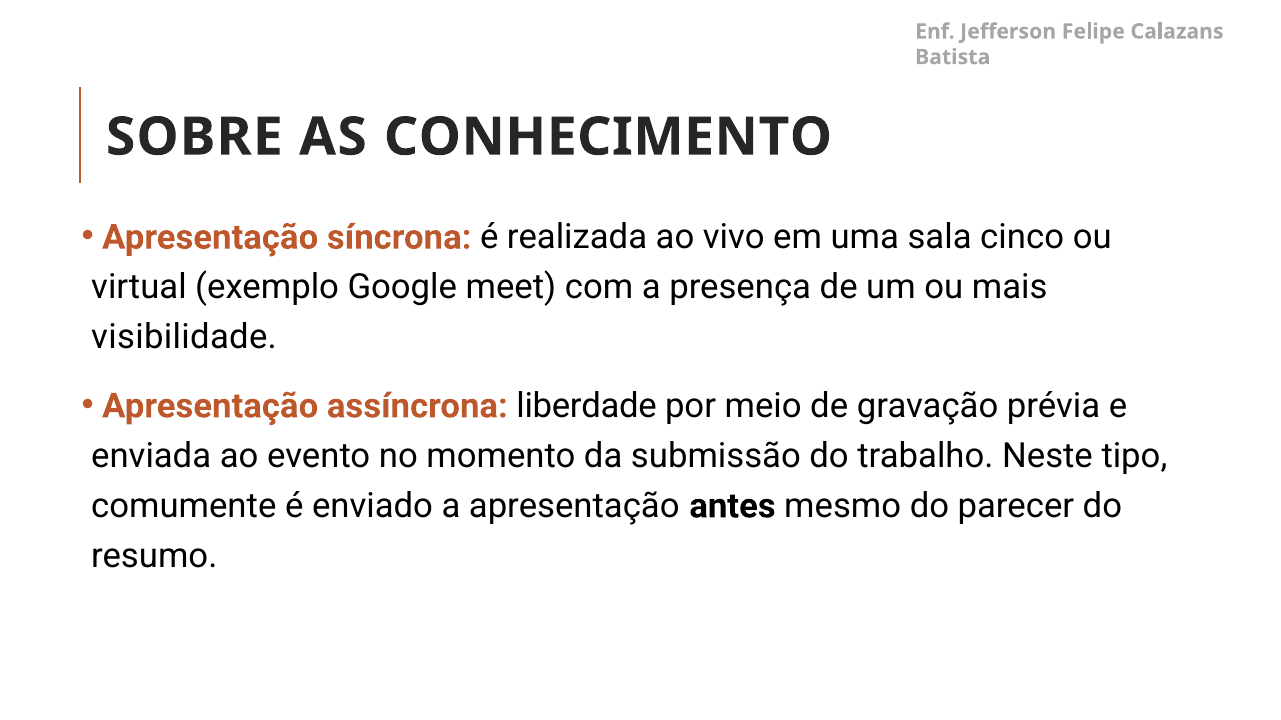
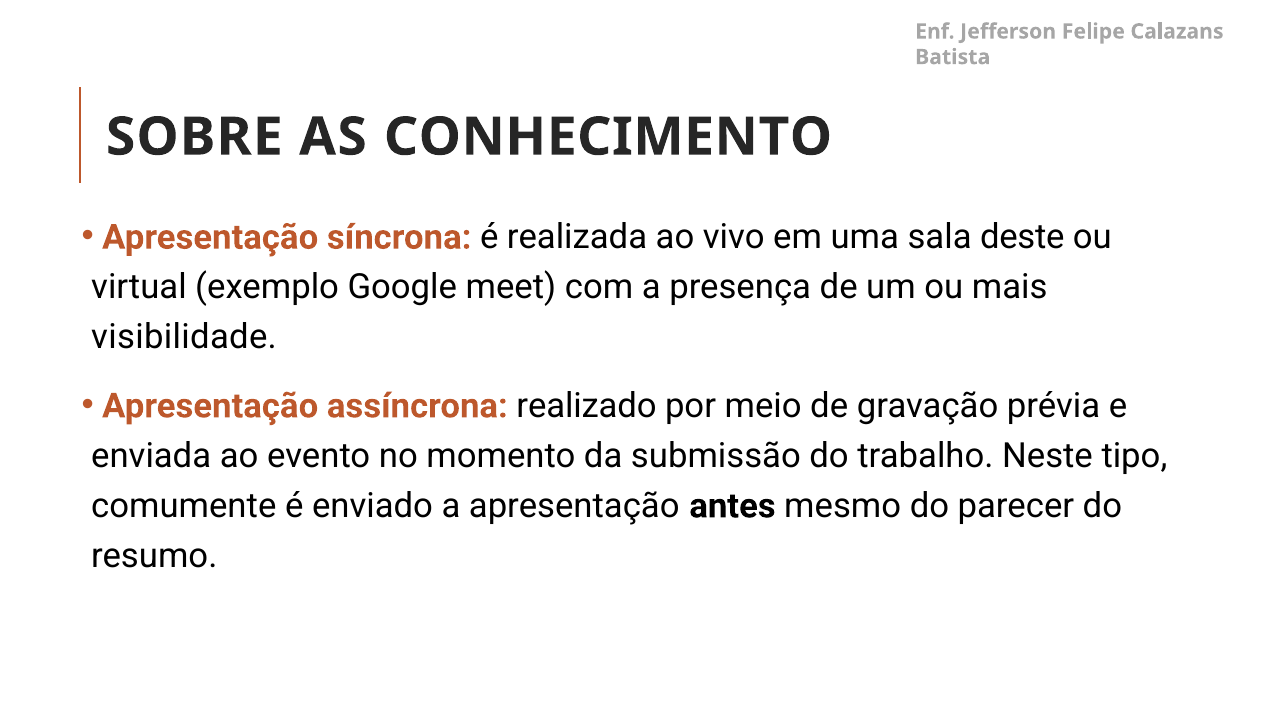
cinco: cinco -> deste
liberdade: liberdade -> realizado
